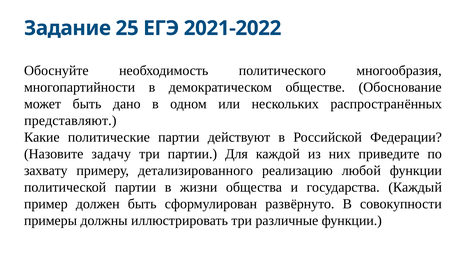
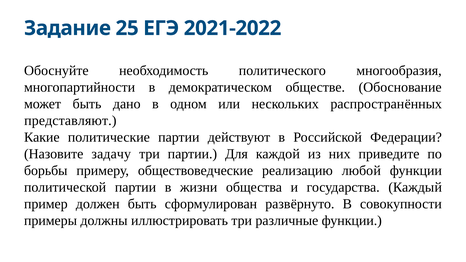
захвату: захвату -> борьбы
детализированного: детализированного -> обществоведческие
